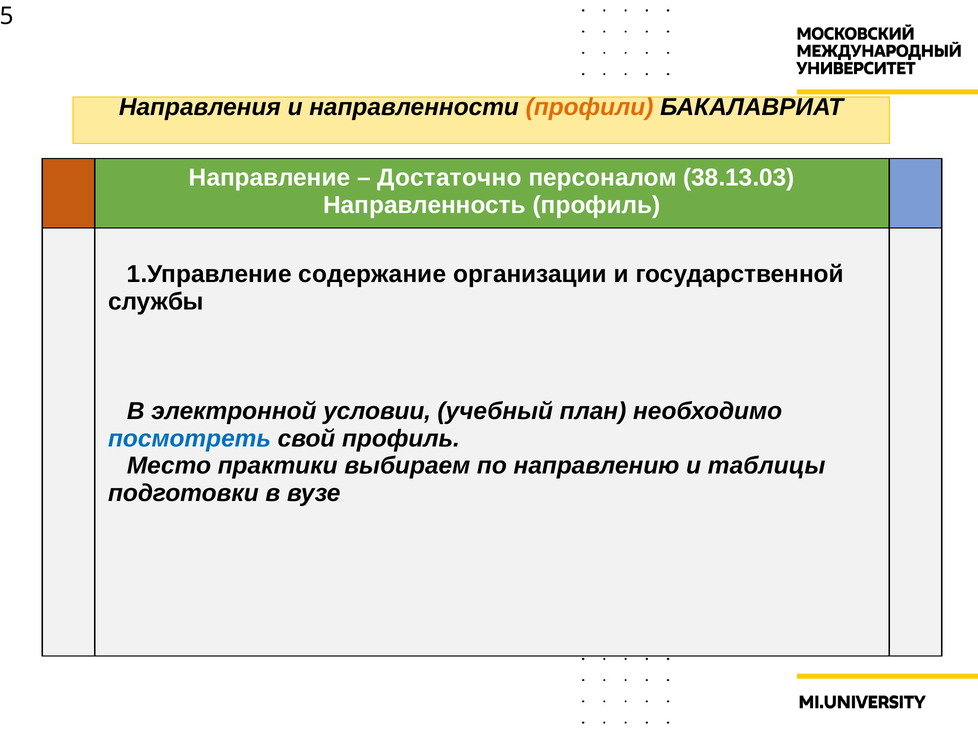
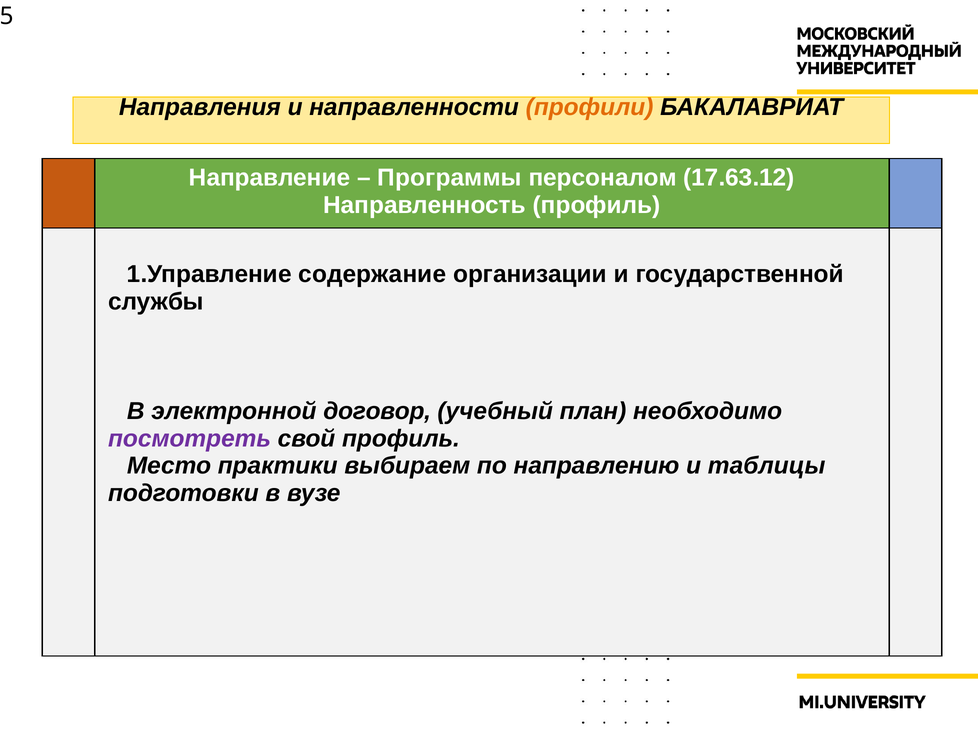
Достаточно: Достаточно -> Программы
38.13.03: 38.13.03 -> 17.63.12
условии: условии -> договор
посмотреть colour: blue -> purple
